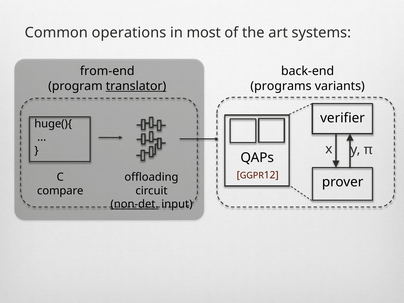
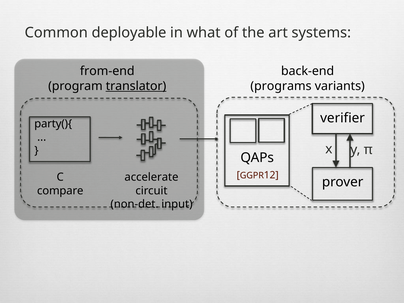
operations: operations -> deployable
most: most -> what
huge(){: huge(){ -> party(){
offloading: offloading -> accelerate
non-det underline: present -> none
